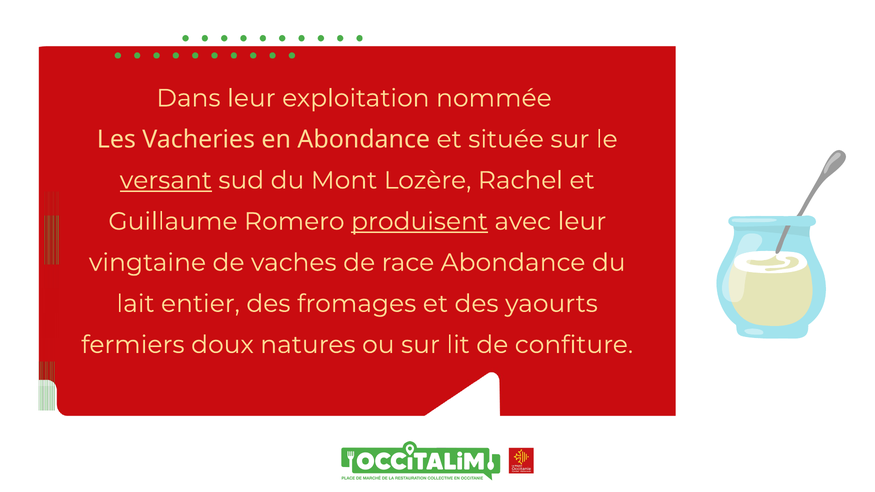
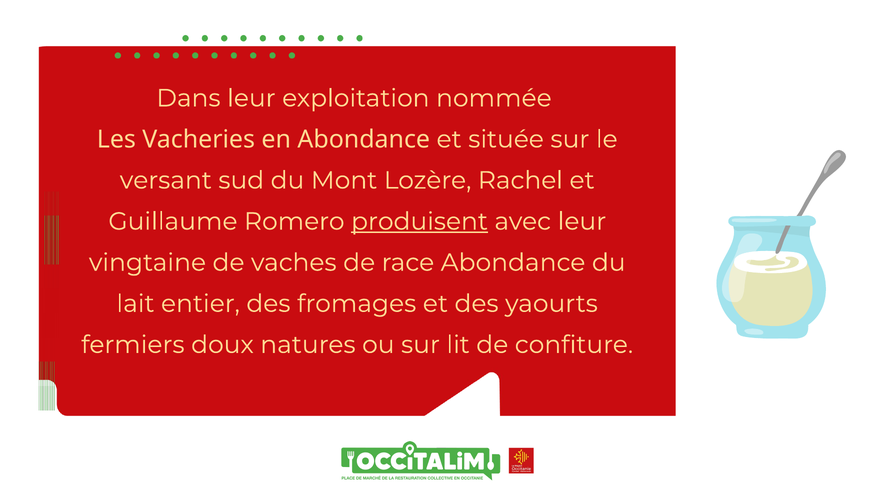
versant underline: present -> none
